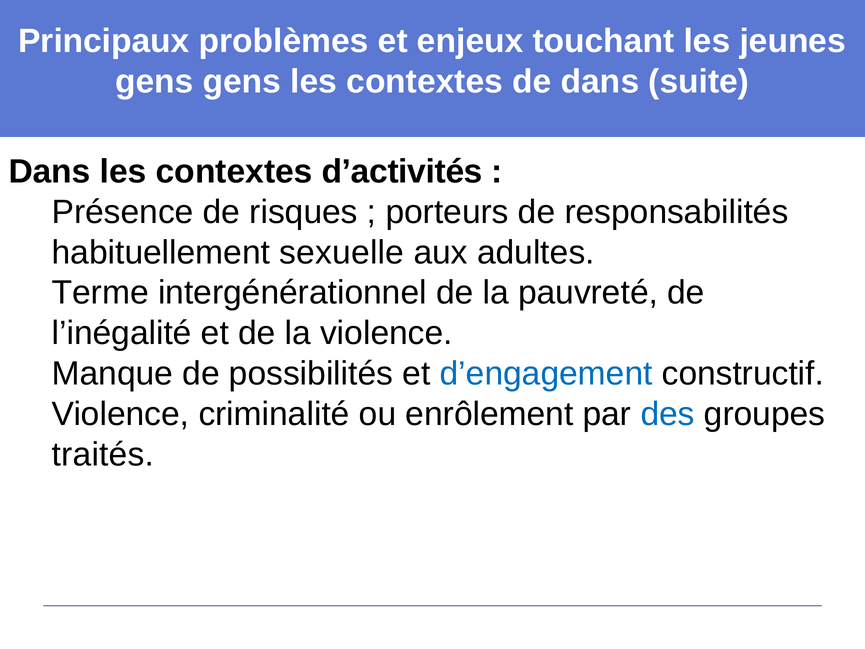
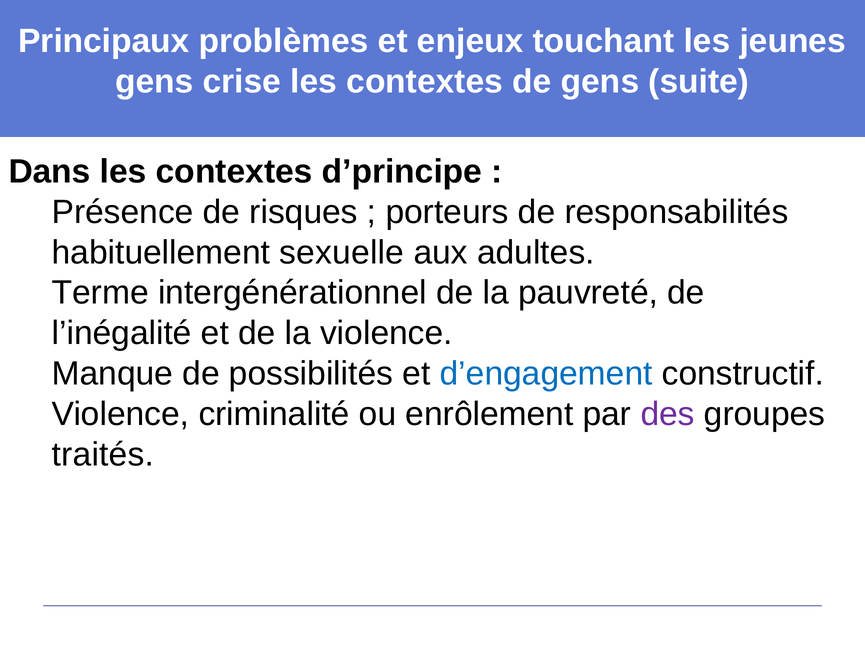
gens gens: gens -> crise
de dans: dans -> gens
d’activités: d’activités -> d’principe
des colour: blue -> purple
